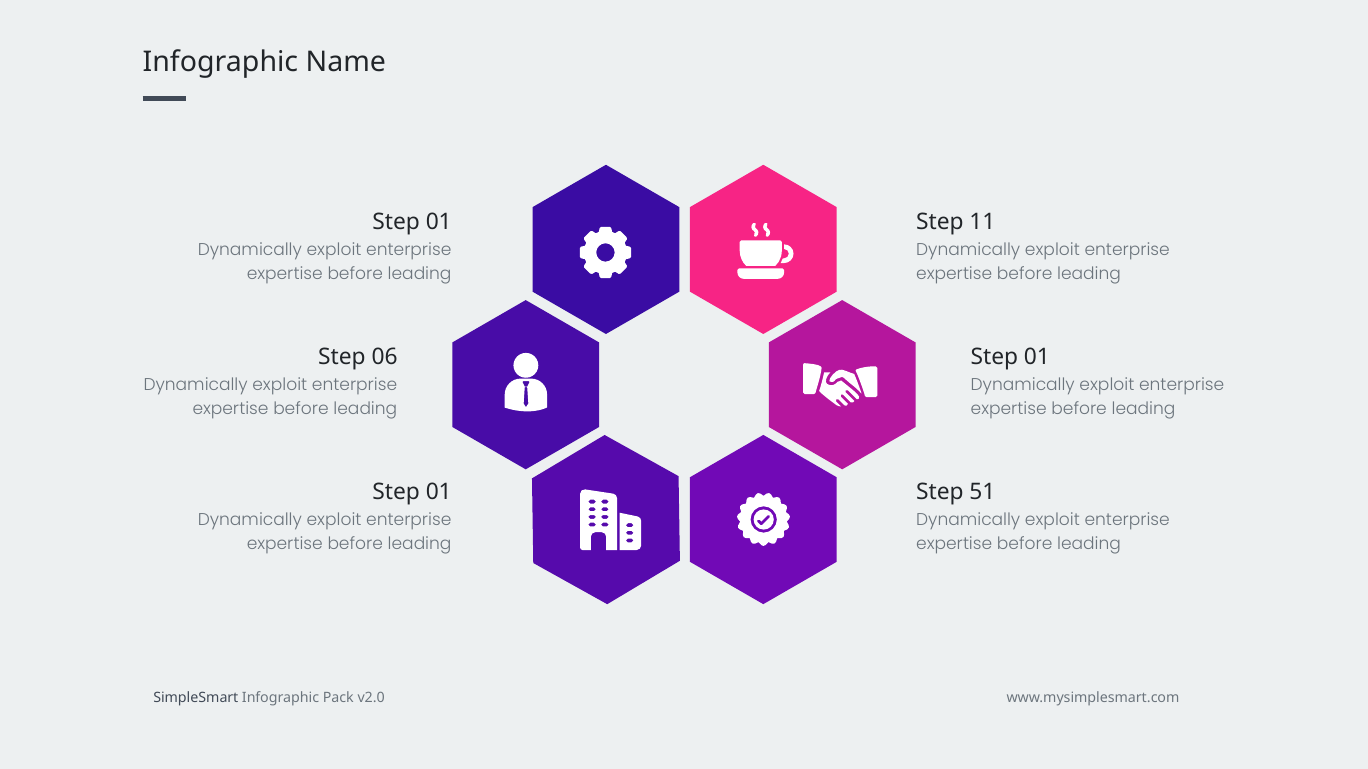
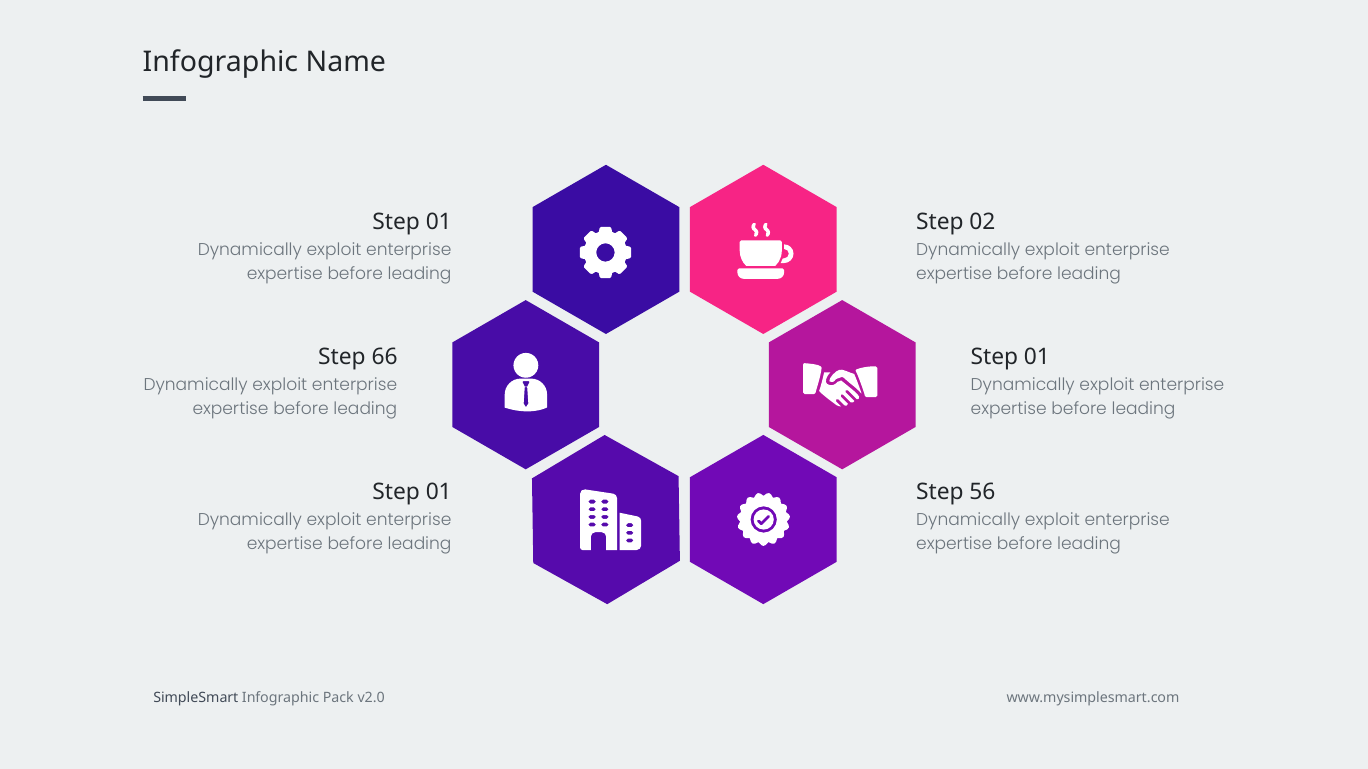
11: 11 -> 02
06: 06 -> 66
51: 51 -> 56
